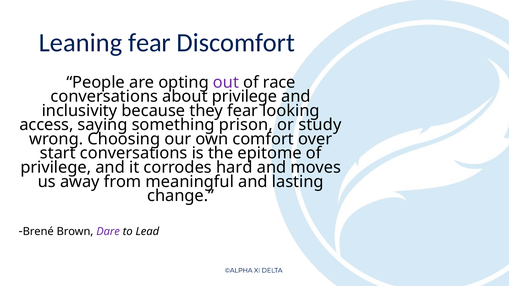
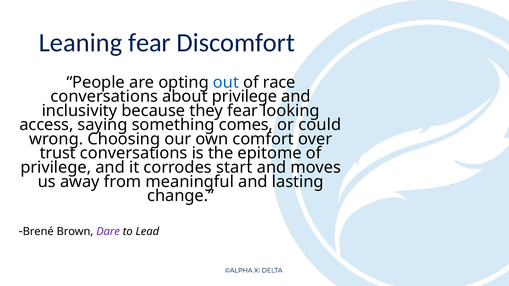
out colour: purple -> blue
prison: prison -> comes
study: study -> could
start: start -> trust
hard: hard -> start
